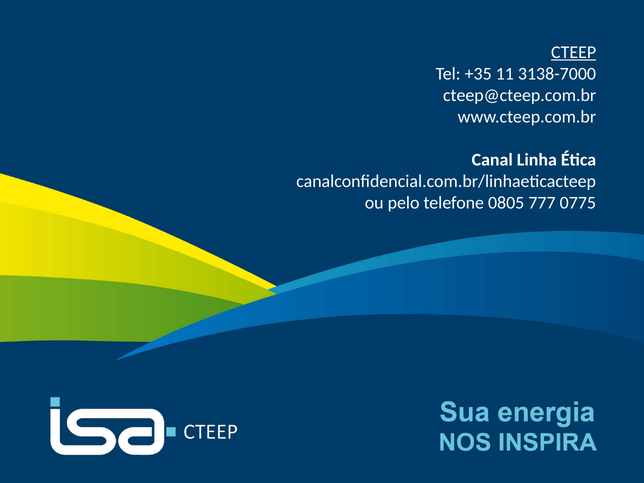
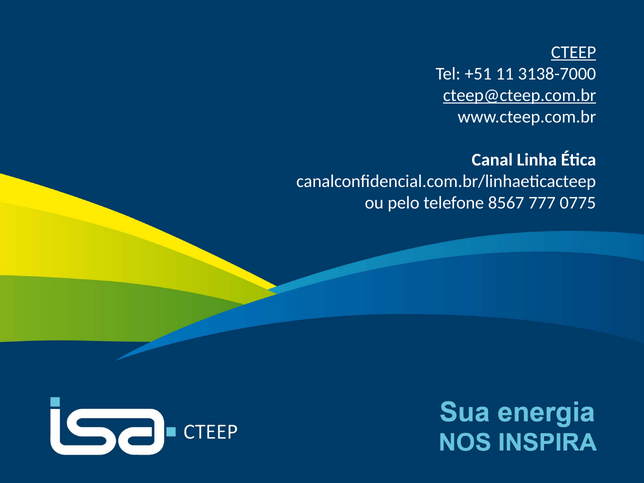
+35: +35 -> +51
cteep@cteep.com.br underline: none -> present
0805: 0805 -> 8567
